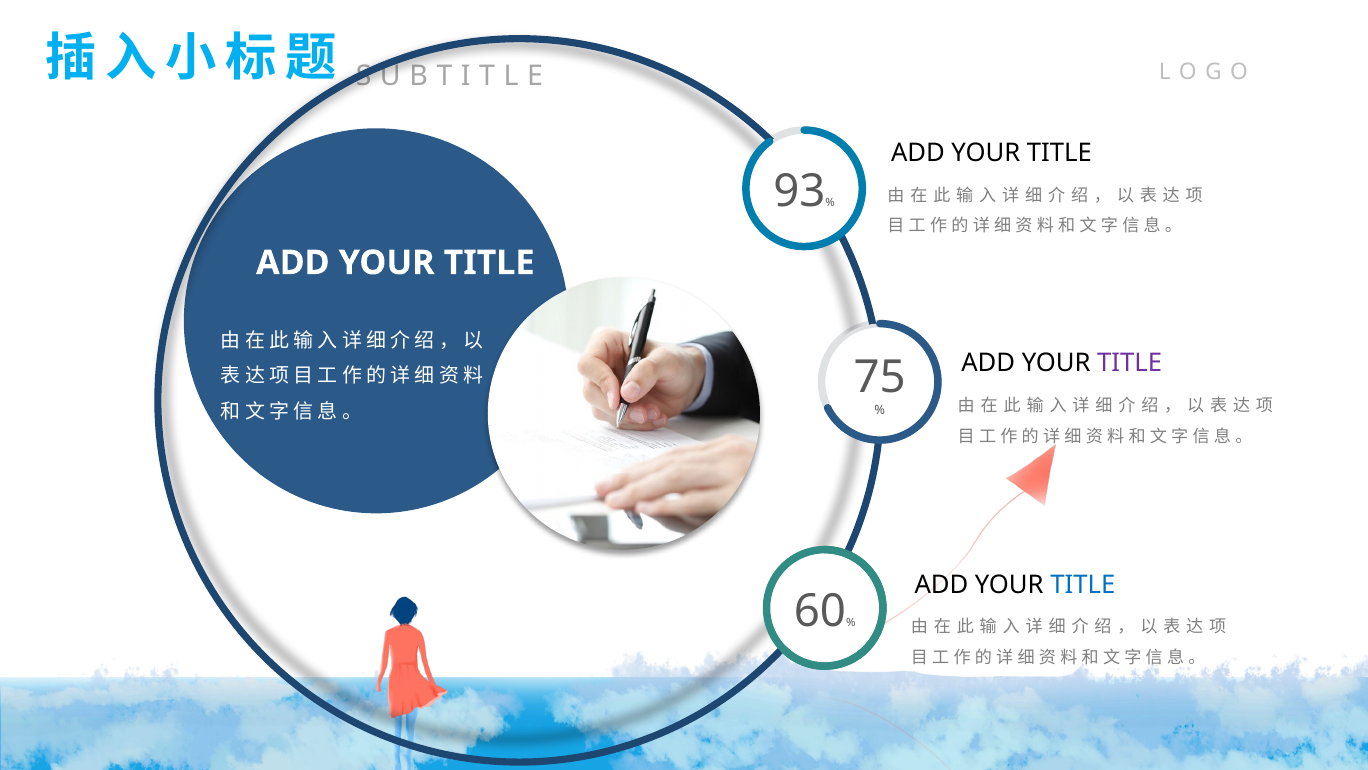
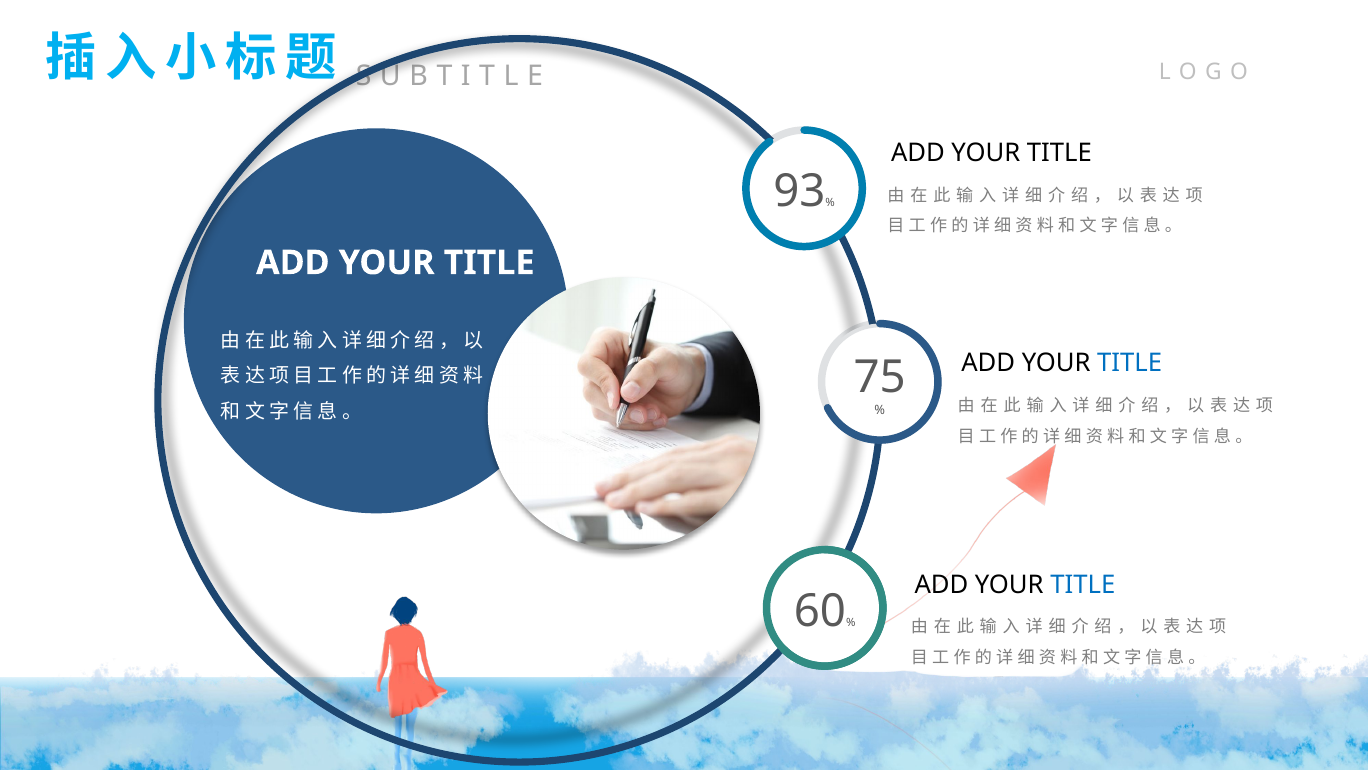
TITLE at (1130, 363) colour: purple -> blue
